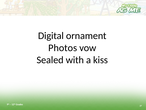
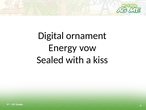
Photos: Photos -> Energy
